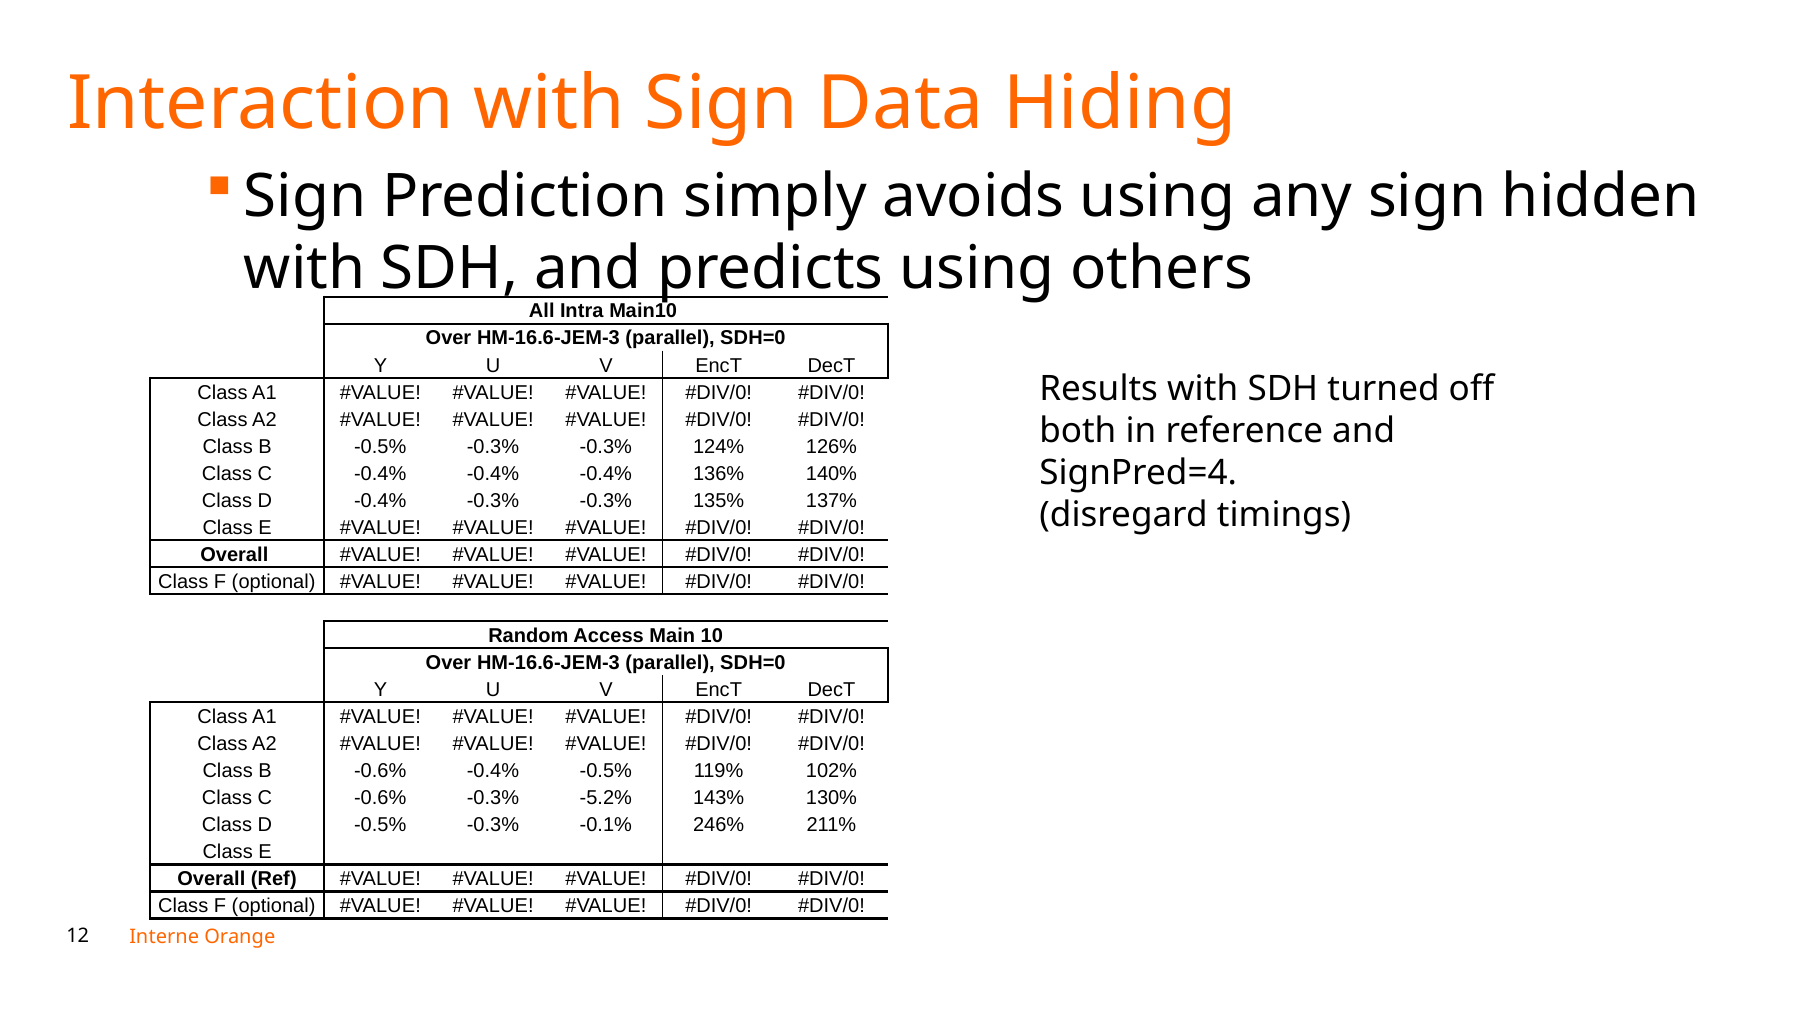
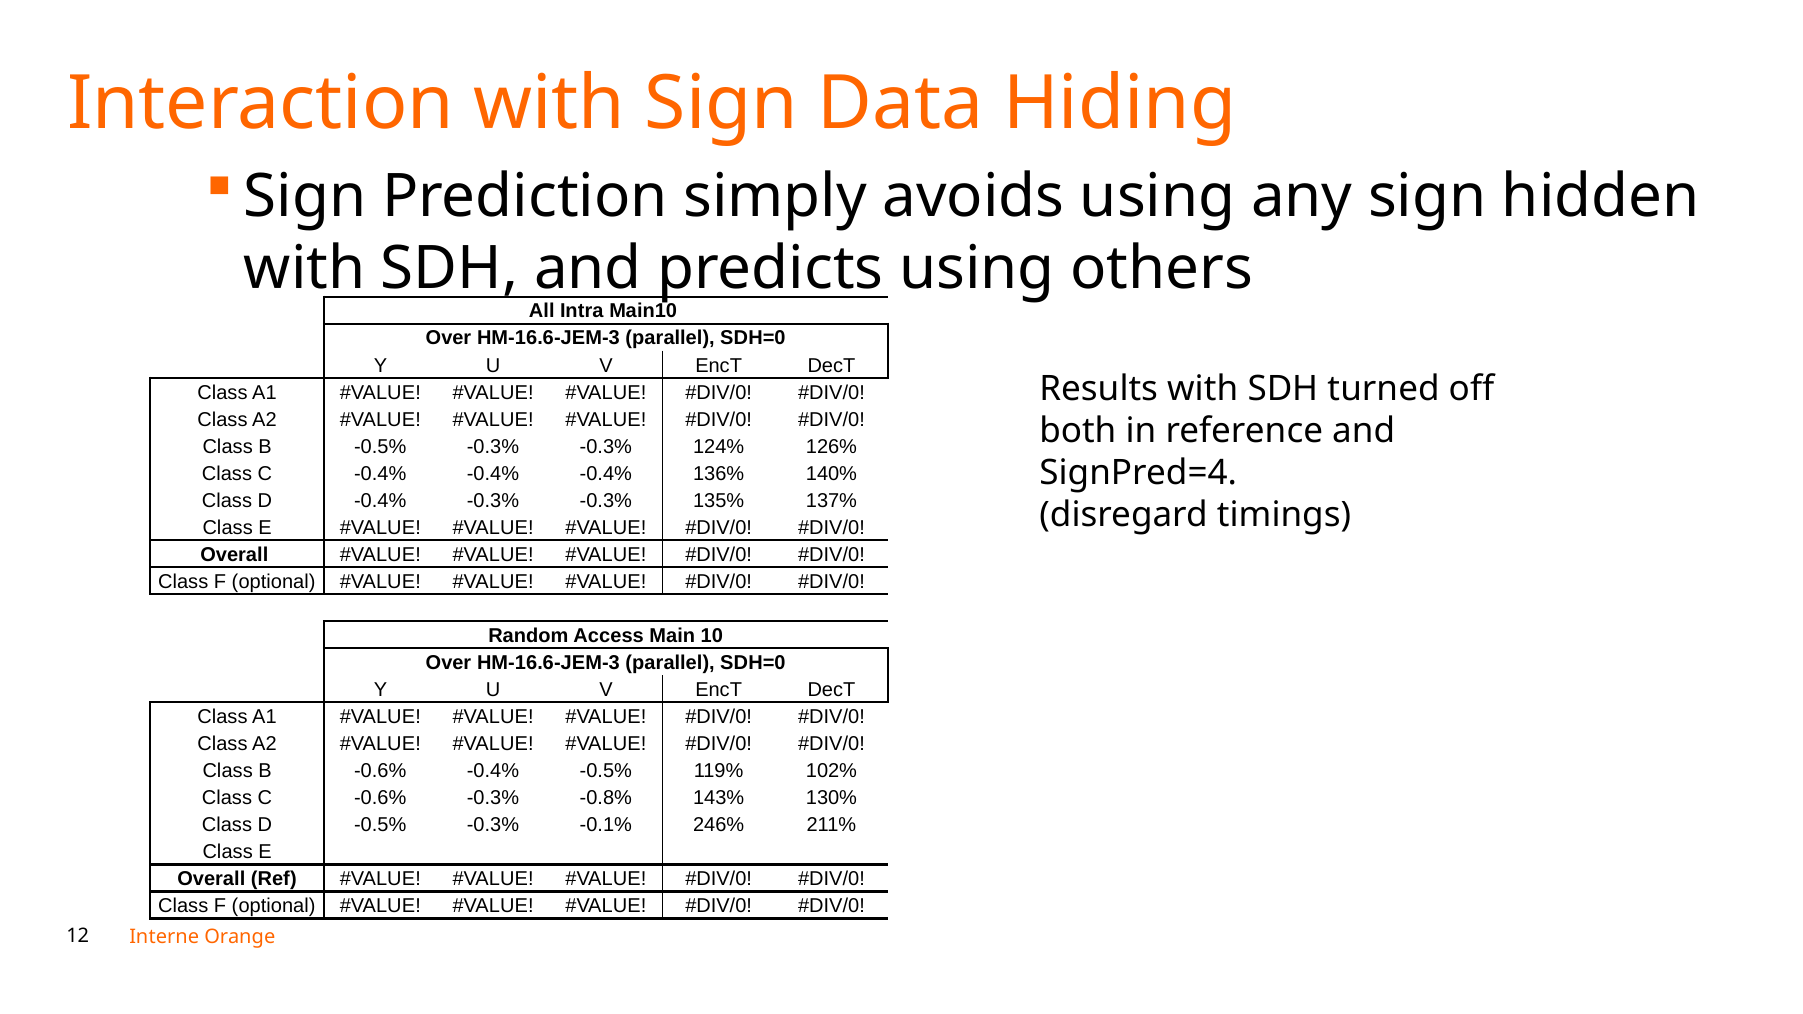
-5.2%: -5.2% -> -0.8%
